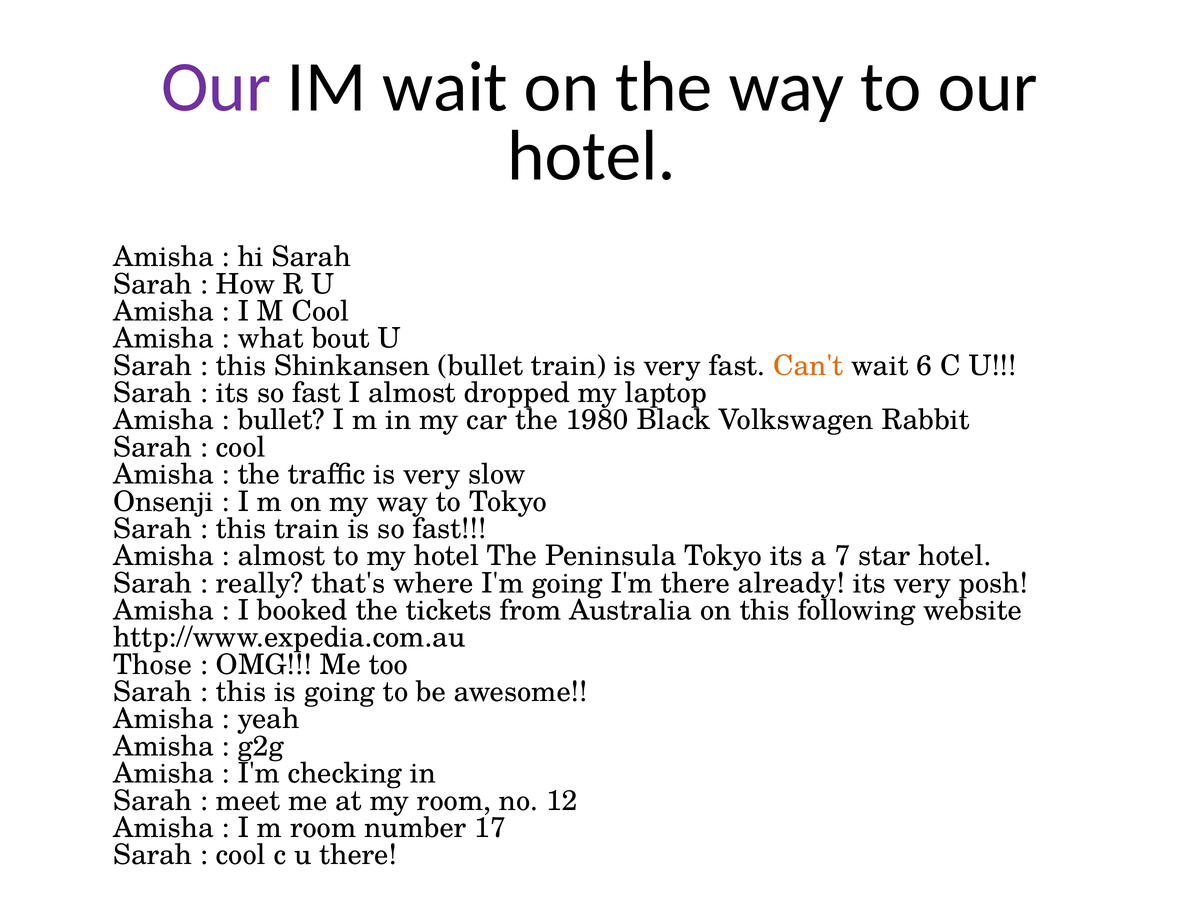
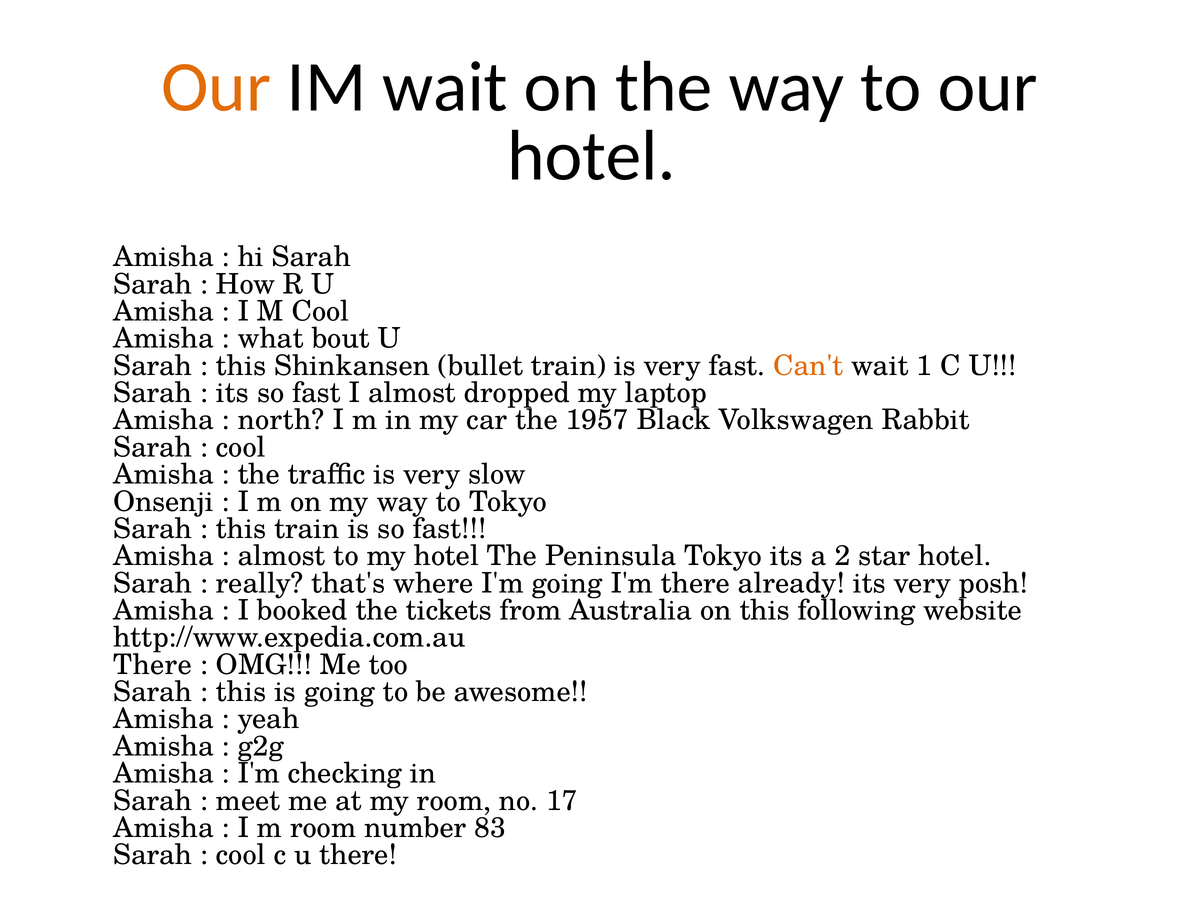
Our at (216, 87) colour: purple -> orange
6: 6 -> 1
bullet at (281, 420): bullet -> north
1980: 1980 -> 1957
7: 7 -> 2
Those at (153, 665): Those -> There
12: 12 -> 17
17: 17 -> 83
